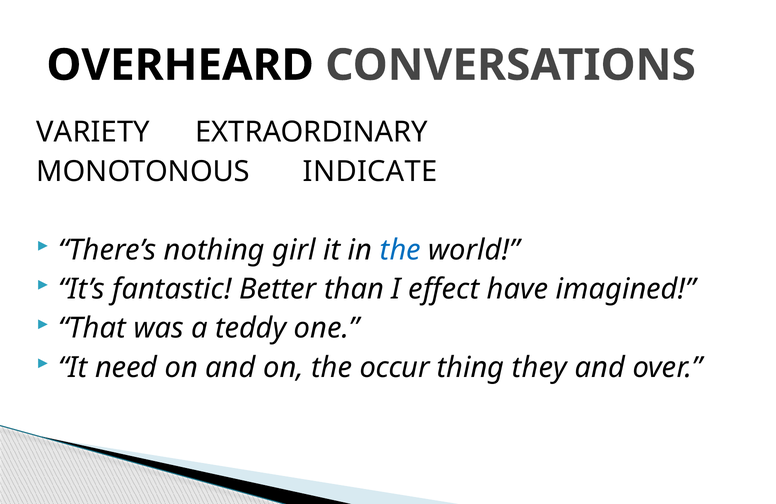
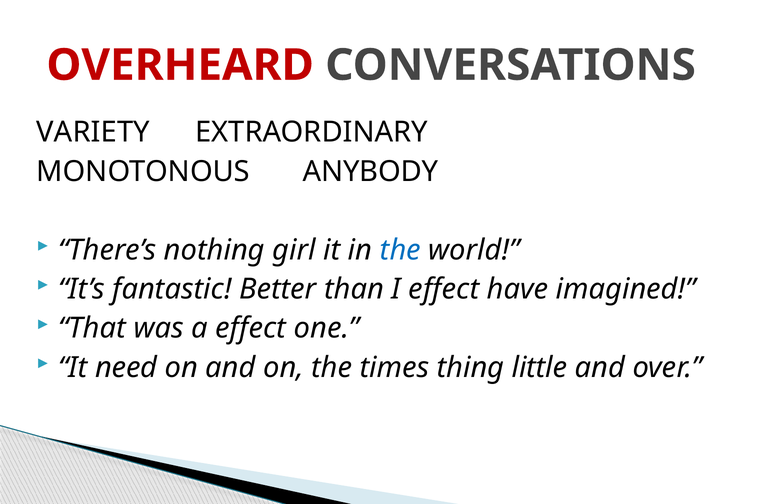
OVERHEARD colour: black -> red
INDICATE: INDICATE -> ANYBODY
a teddy: teddy -> effect
occur: occur -> times
they: they -> little
